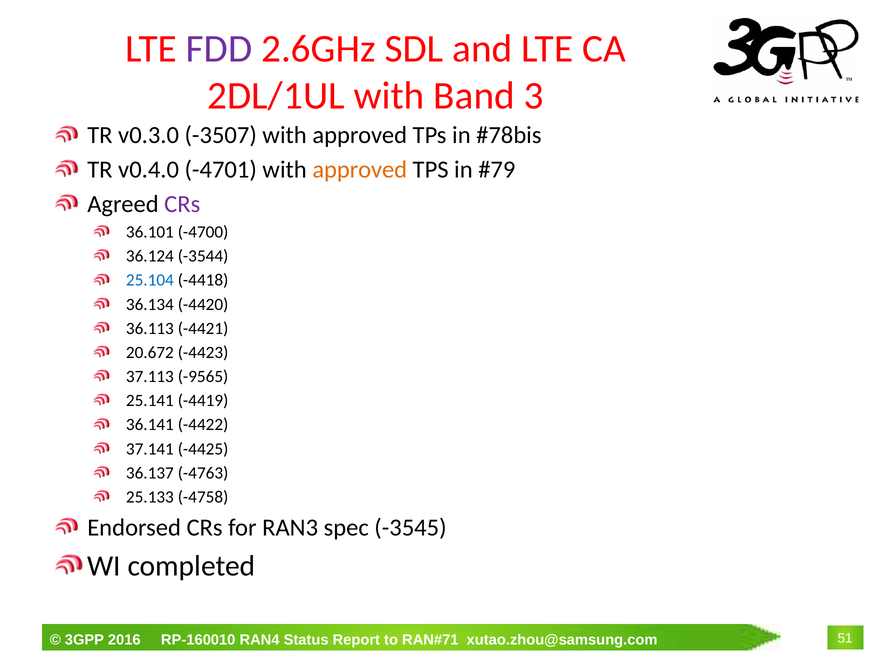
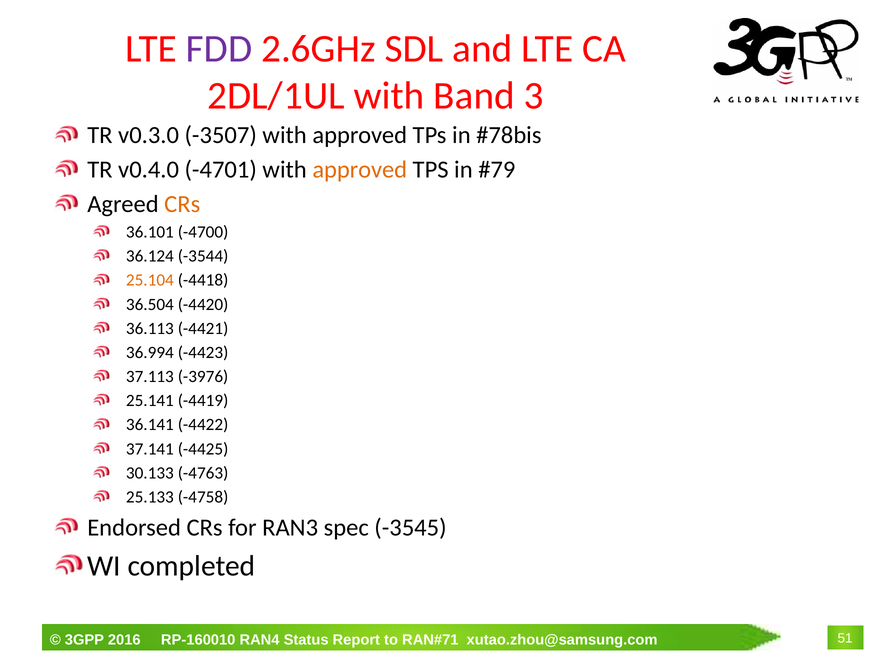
CRs at (182, 204) colour: purple -> orange
25.104 colour: blue -> orange
36.134: 36.134 -> 36.504
20.672: 20.672 -> 36.994
-9565: -9565 -> -3976
36.137: 36.137 -> 30.133
